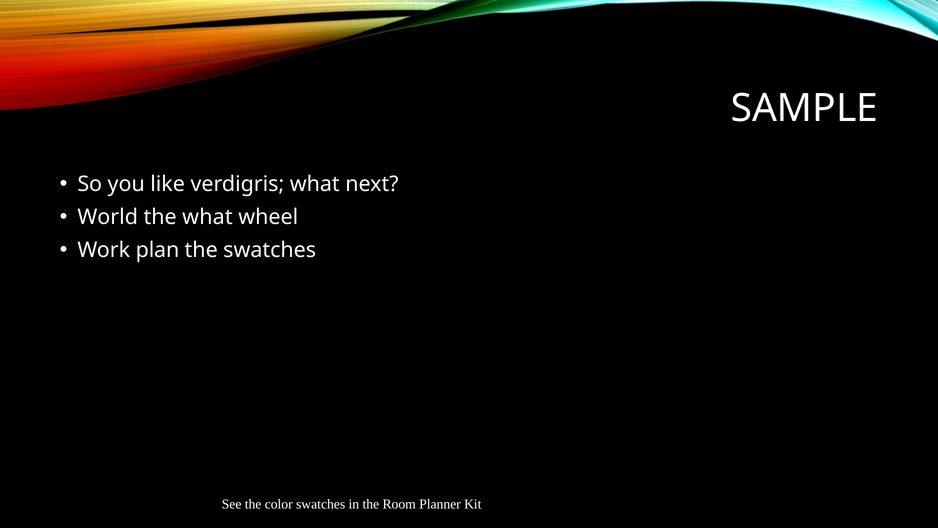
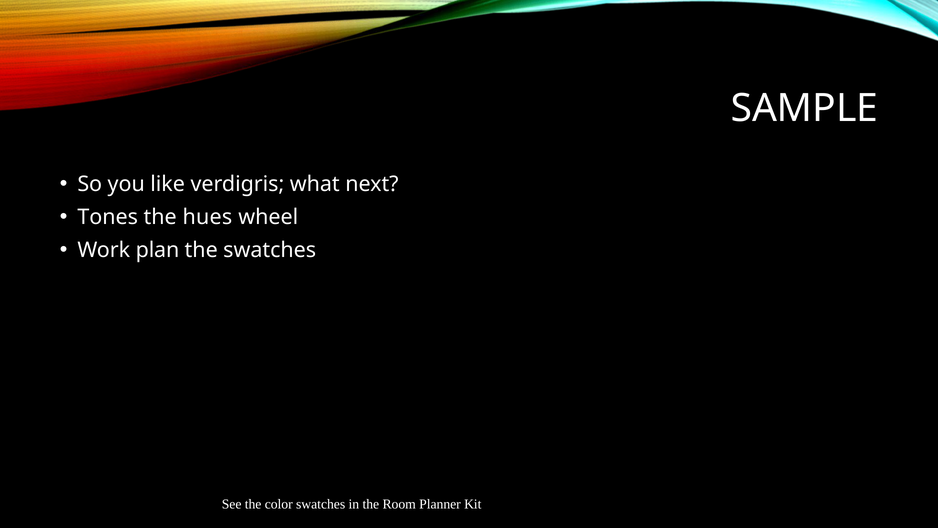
World: World -> Tones
the what: what -> hues
